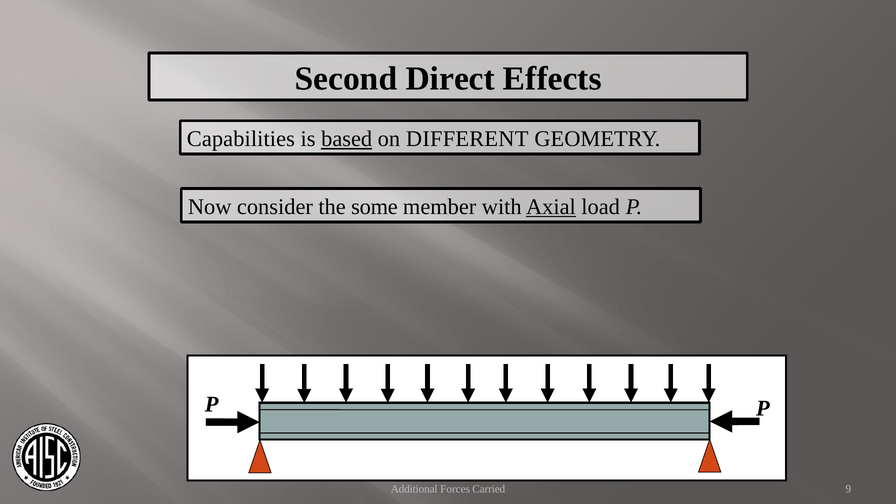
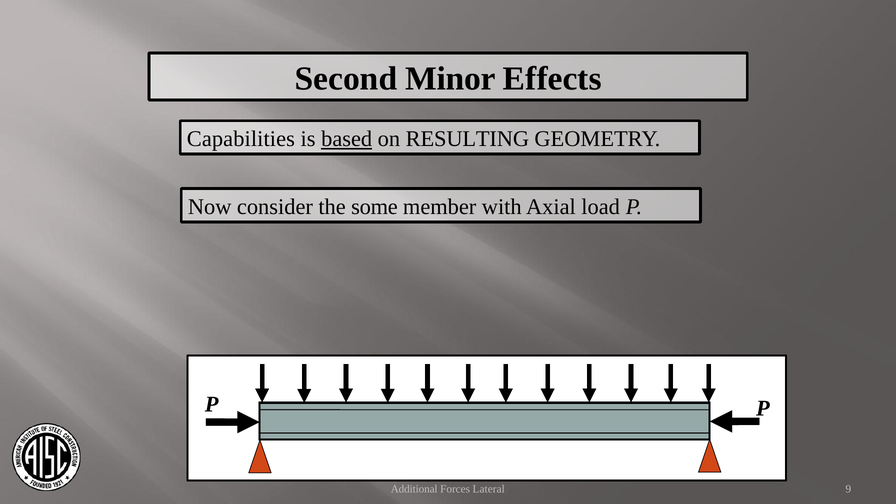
Direct: Direct -> Minor
DIFFERENT: DIFFERENT -> RESULTING
Axial underline: present -> none
Carried: Carried -> Lateral
